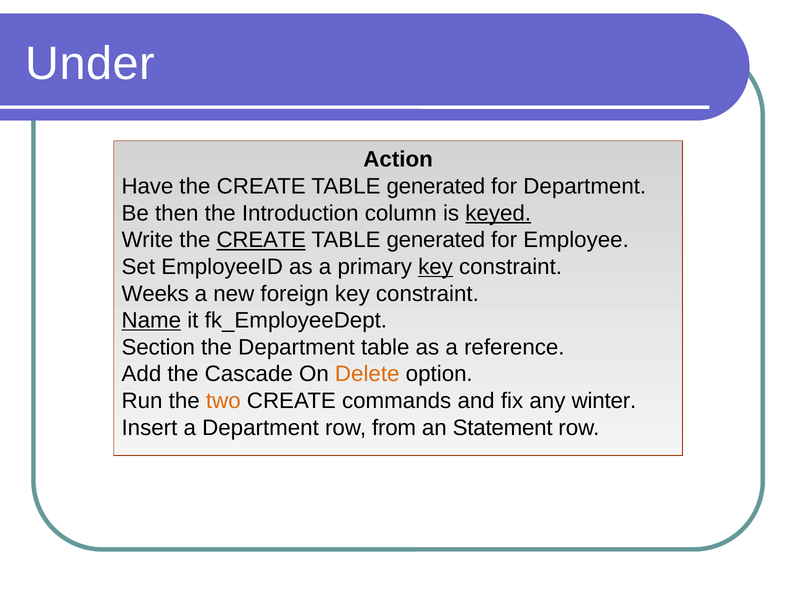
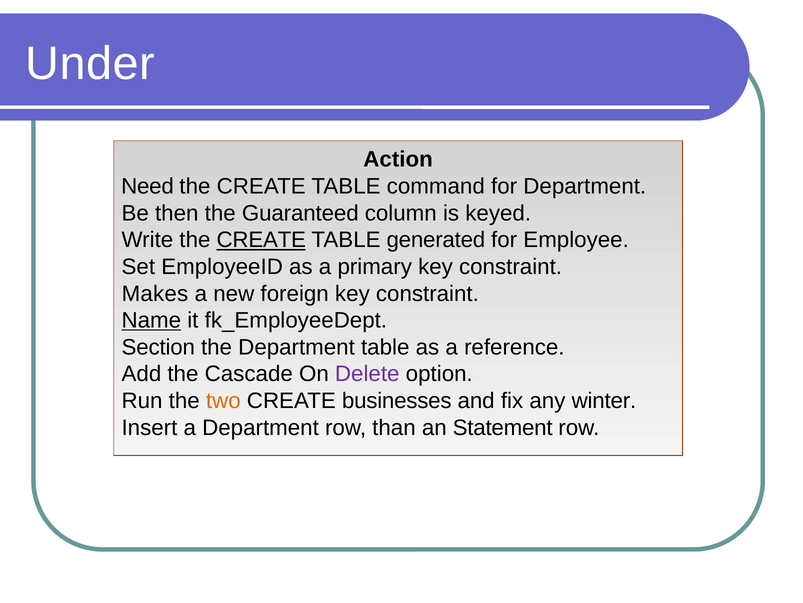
Have: Have -> Need
generated at (436, 186): generated -> command
Introduction: Introduction -> Guaranteed
keyed underline: present -> none
key at (436, 267) underline: present -> none
Weeks: Weeks -> Makes
Delete colour: orange -> purple
commands: commands -> businesses
from: from -> than
